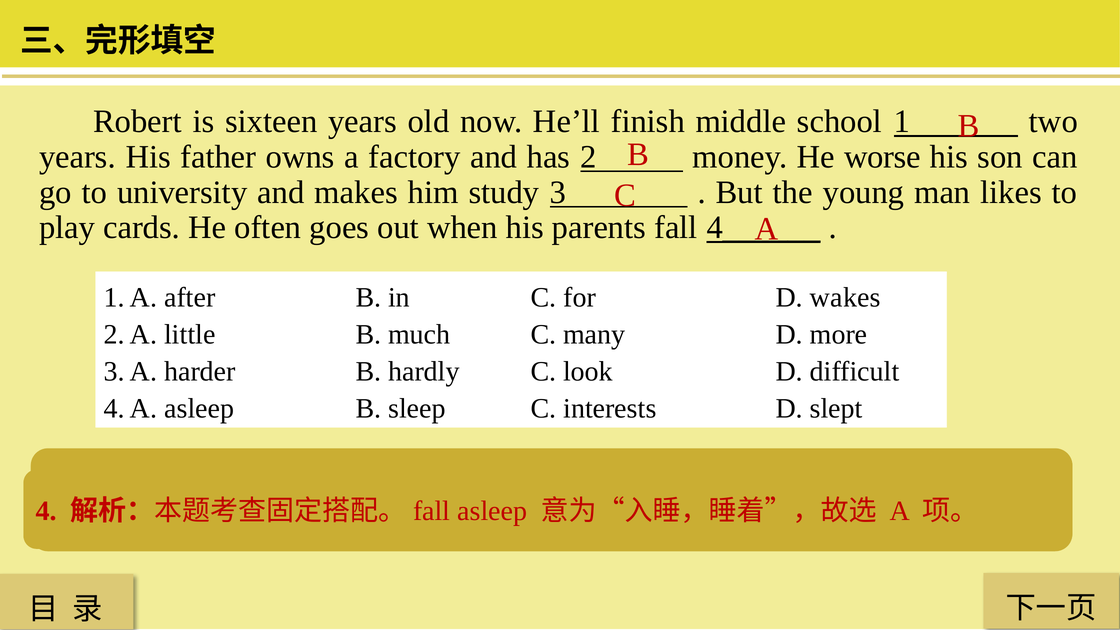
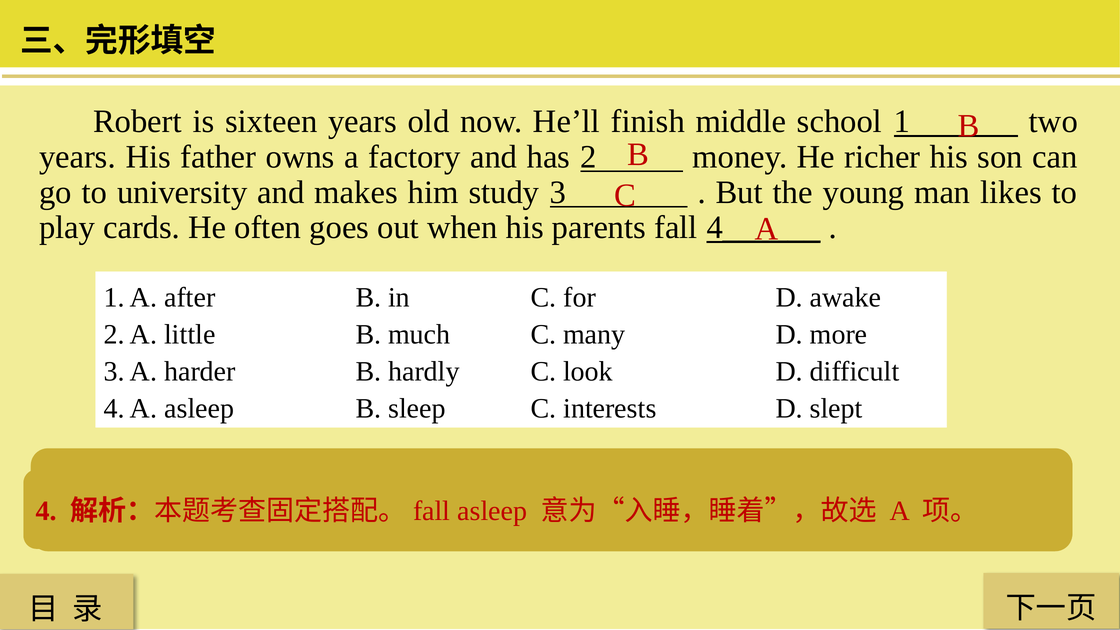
worse: worse -> richer
wakes: wakes -> awake
